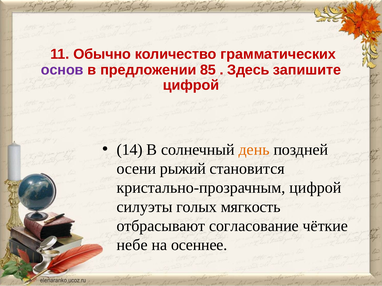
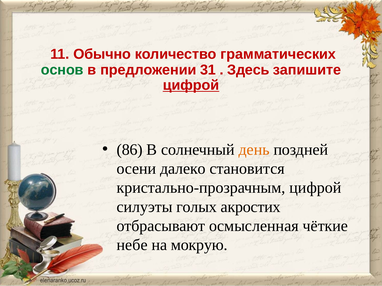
основ colour: purple -> green
85: 85 -> 31
цифрой at (191, 85) underline: none -> present
14: 14 -> 86
рыжий: рыжий -> далеко
мягкость: мягкость -> акростих
согласование: согласование -> осмысленная
осеннее: осеннее -> мокрую
